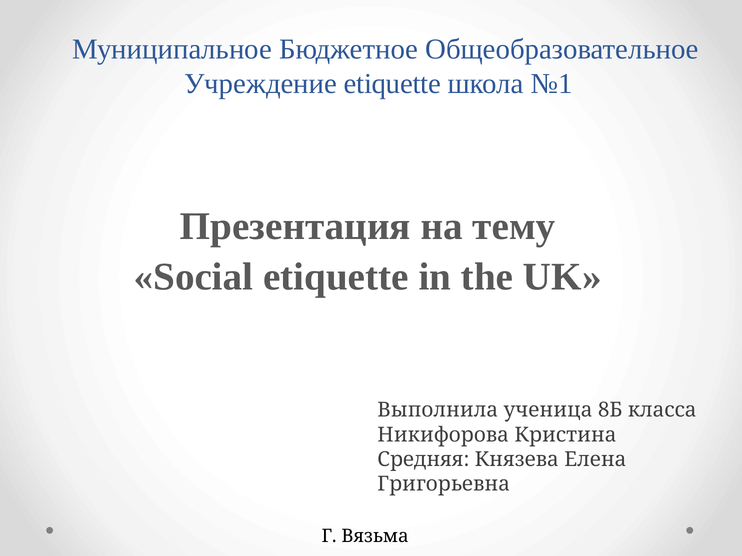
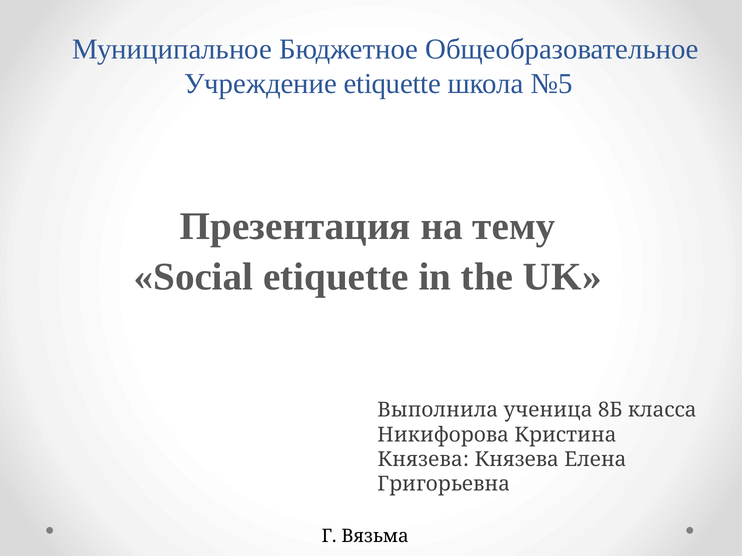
№1: №1 -> №5
Средняя at (423, 460): Средняя -> Князева
